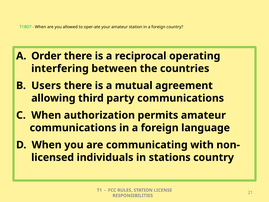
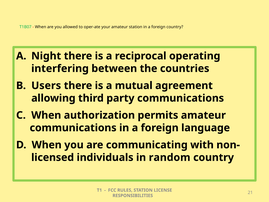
Order: Order -> Night
stations: stations -> random
